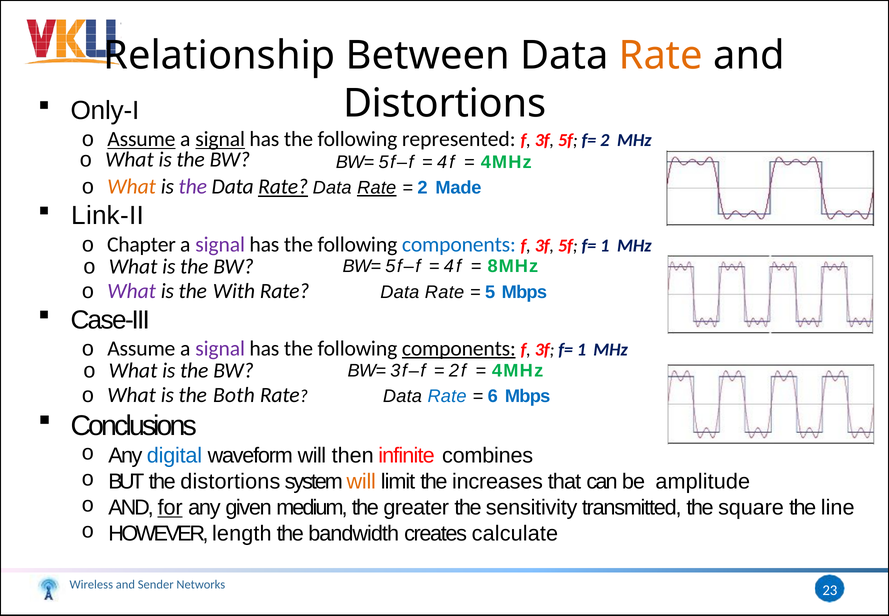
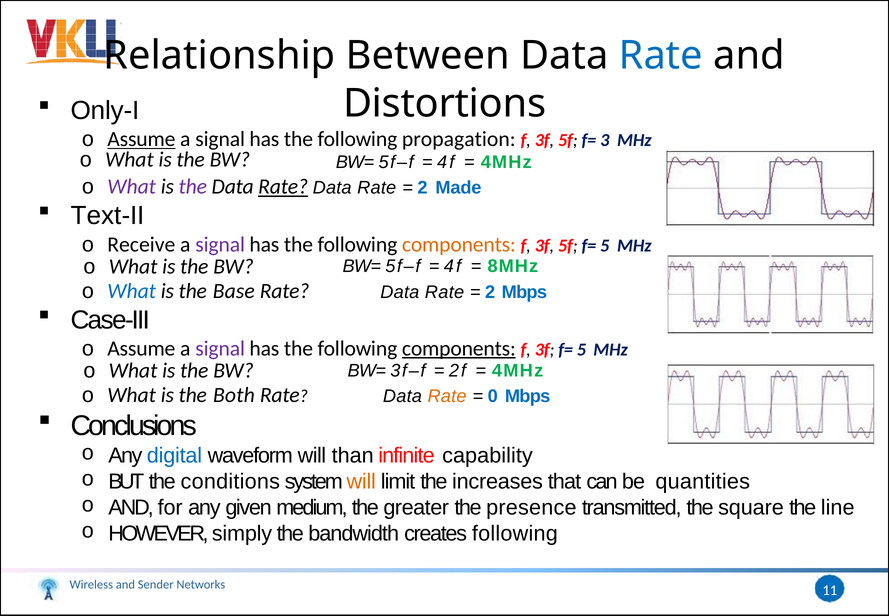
Rate at (661, 55) colour: orange -> blue
signal at (220, 139) underline: present -> none
represented: represented -> propagation
f= 2: 2 -> 3
What at (132, 187) colour: orange -> purple
Rate at (377, 188) underline: present -> none
Link-II: Link-II -> Text-II
Chapter: Chapter -> Receive
components at (459, 244) colour: blue -> orange
5f f= 1: 1 -> 5
What at (132, 291) colour: purple -> blue
With: With -> Base
5 at (490, 292): 5 -> 2
3f f= 1: 1 -> 5
Rate at (447, 396) colour: blue -> orange
6: 6 -> 0
then: then -> than
combines: combines -> capability
the distortions: distortions -> conditions
amplitude: amplitude -> quantities
for underline: present -> none
sensitivity: sensitivity -> presence
length: length -> simply
creates calculate: calculate -> following
23: 23 -> 11
